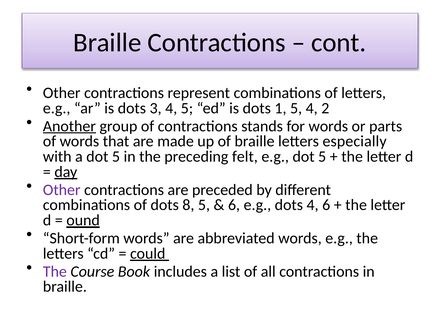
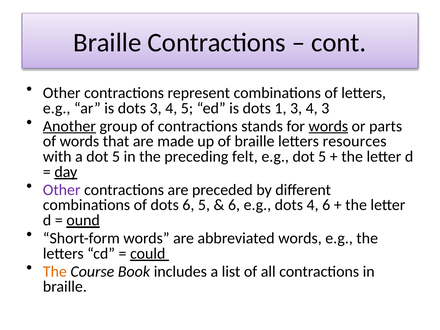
1 5: 5 -> 3
4 2: 2 -> 3
words at (328, 126) underline: none -> present
especially: especially -> resources
dots 8: 8 -> 6
The at (55, 272) colour: purple -> orange
